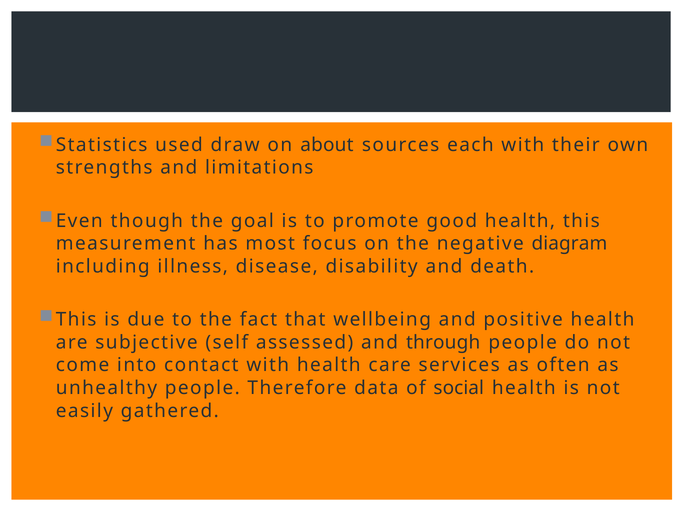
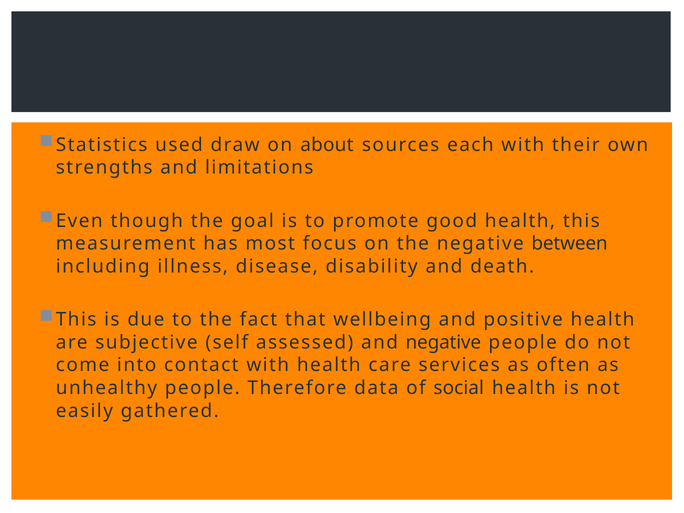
diagram: diagram -> between
and through: through -> negative
